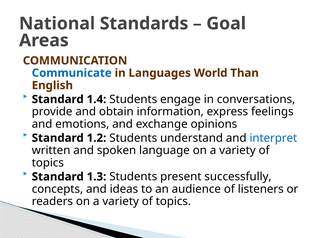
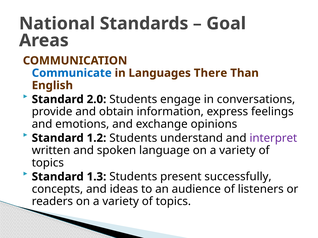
World: World -> There
1.4: 1.4 -> 2.0
interpret colour: blue -> purple
